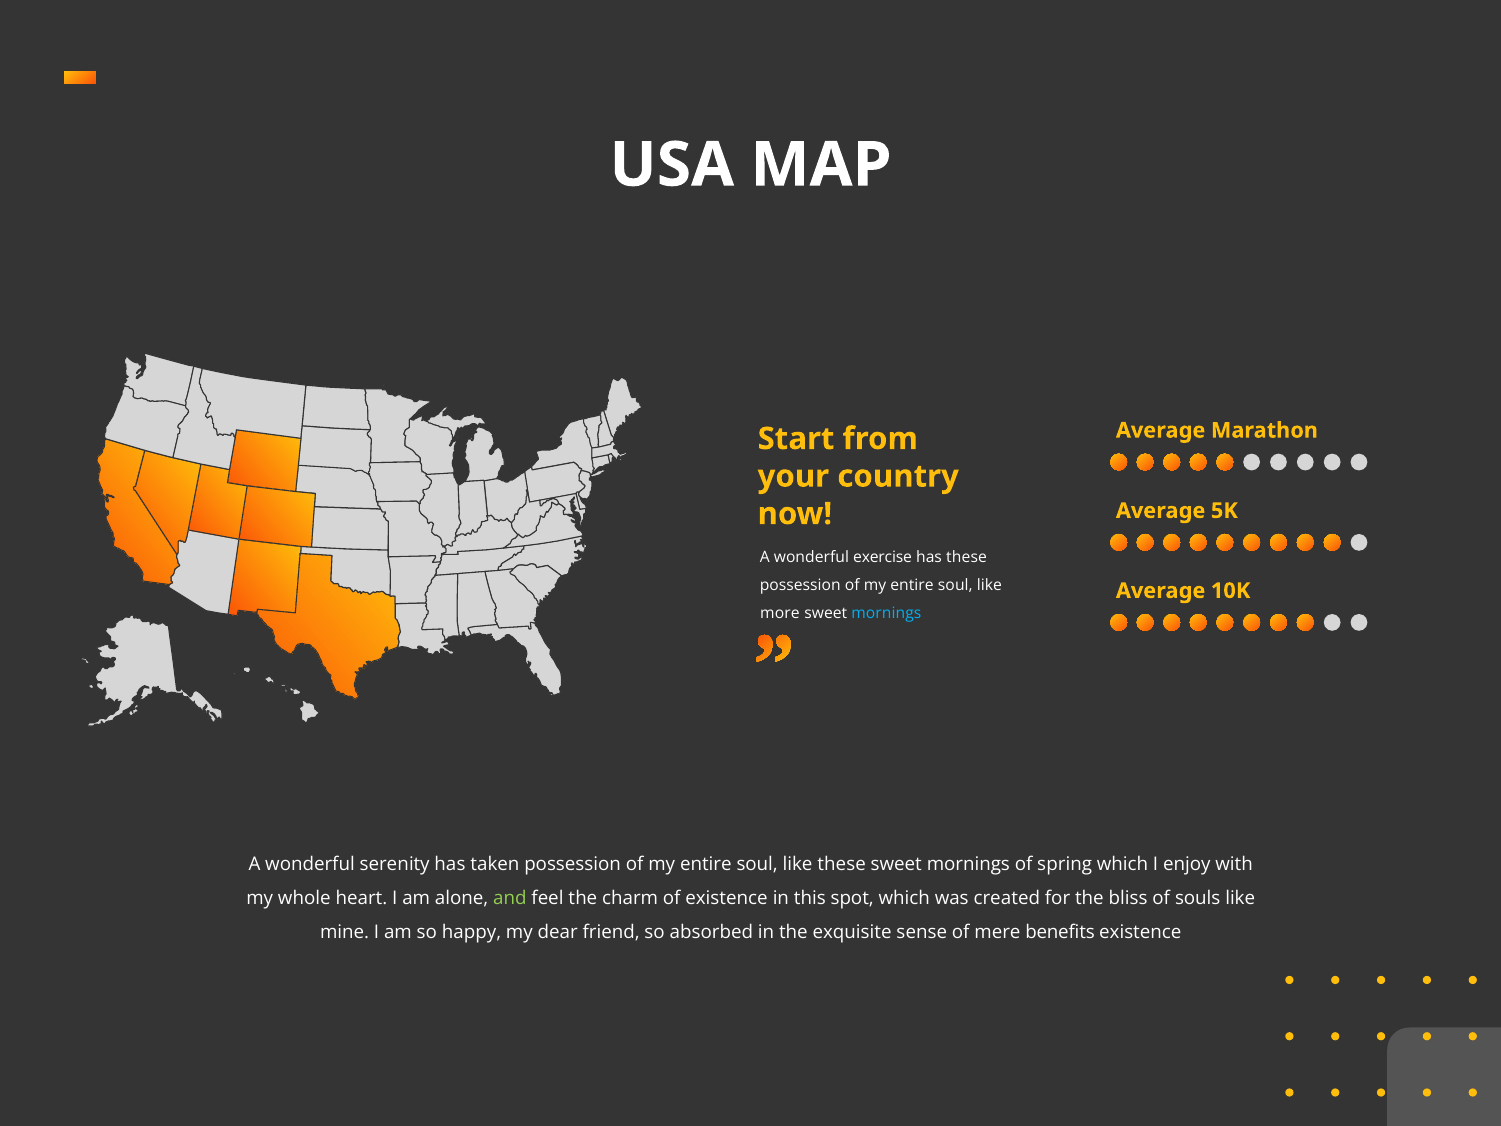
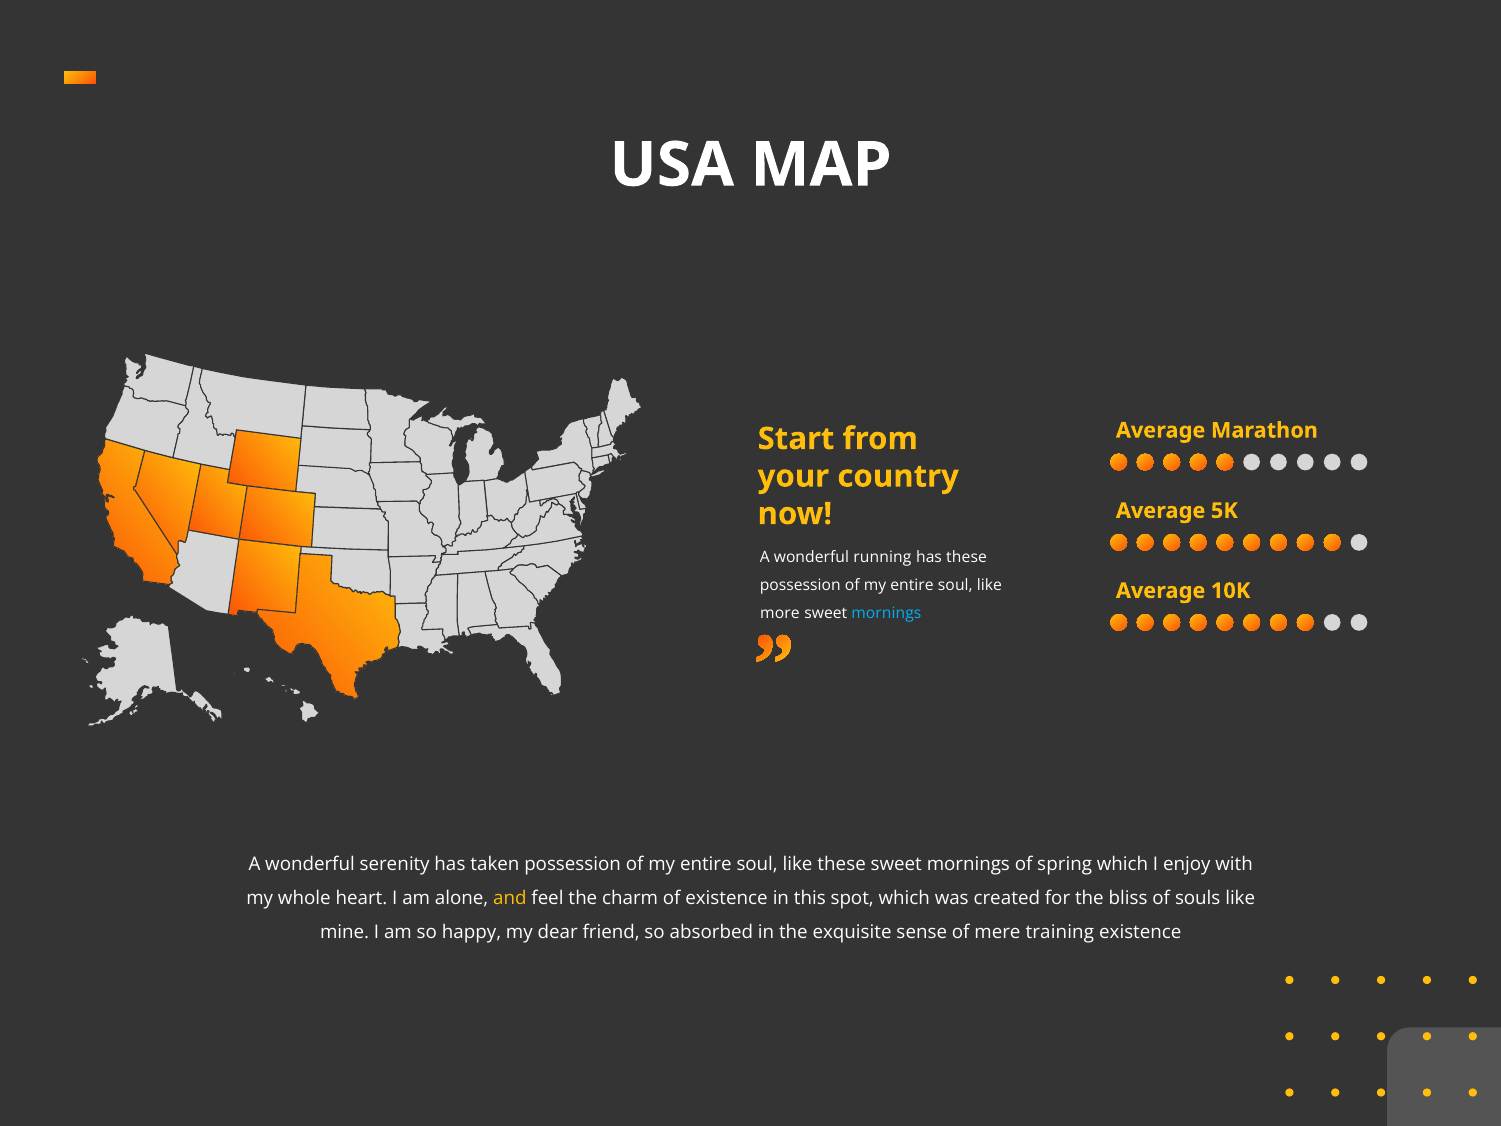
exercise: exercise -> running
and colour: light green -> yellow
benefits: benefits -> training
